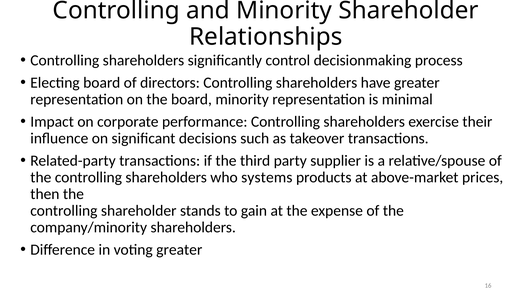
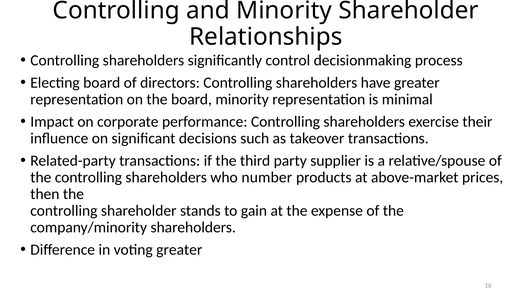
systems: systems -> number
